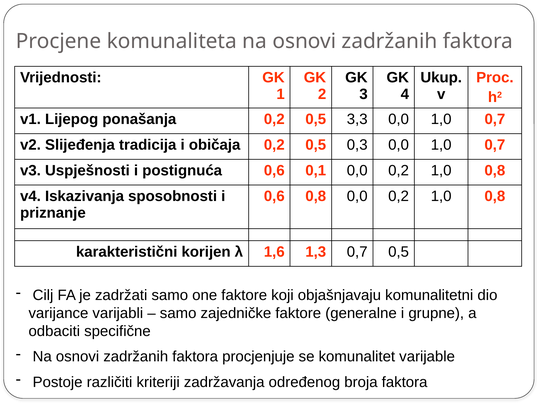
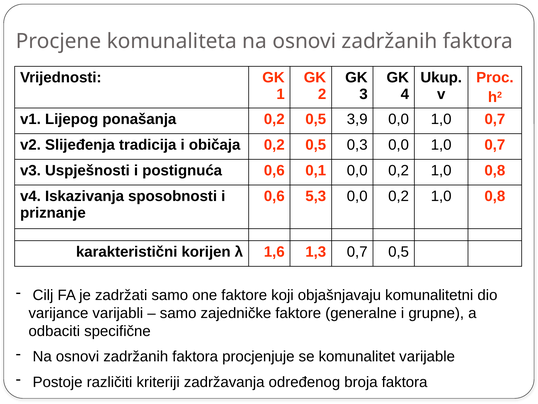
3,3: 3,3 -> 3,9
0,6 0,8: 0,8 -> 5,3
